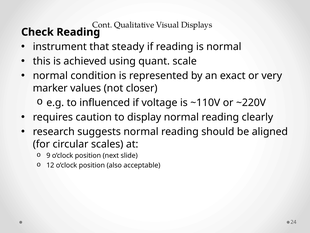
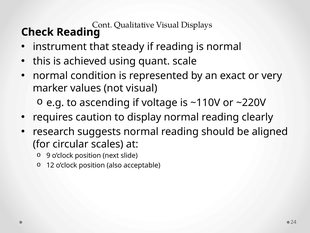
not closer: closer -> visual
influenced: influenced -> ascending
